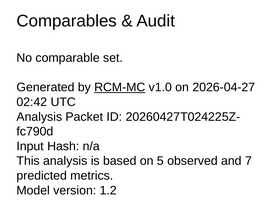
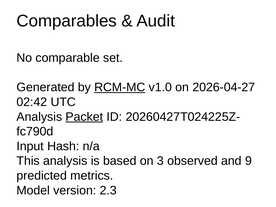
Packet underline: none -> present
5: 5 -> 3
7: 7 -> 9
1.2: 1.2 -> 2.3
